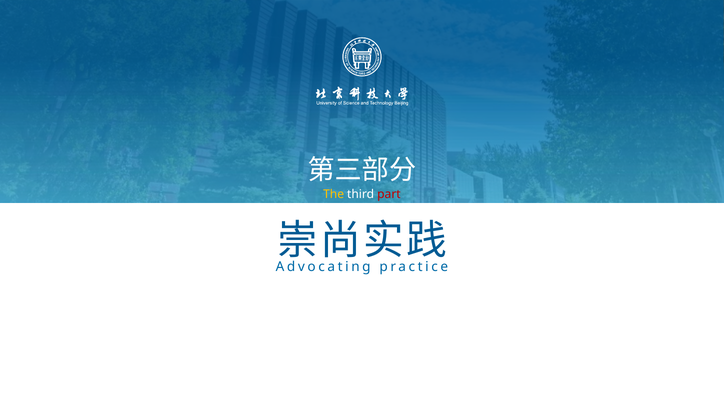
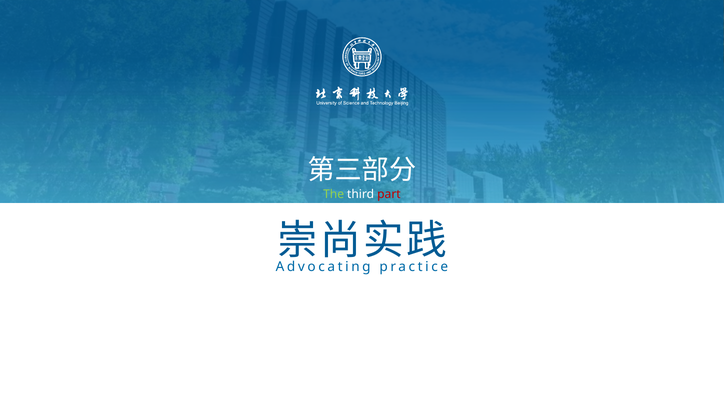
The colour: yellow -> light green
